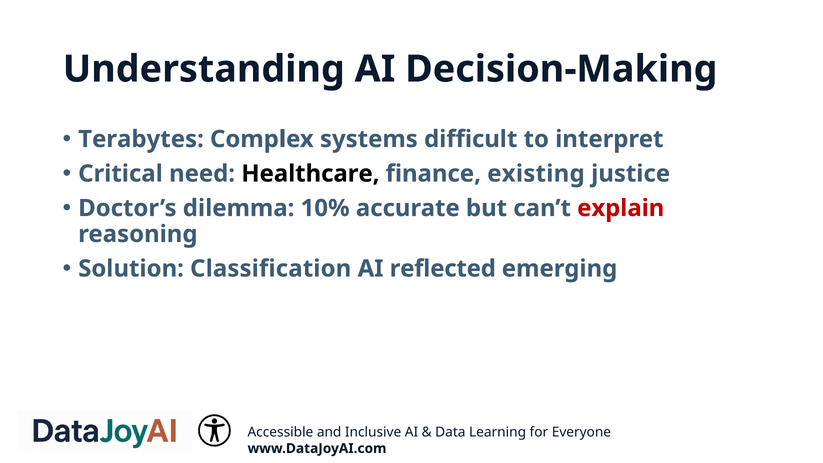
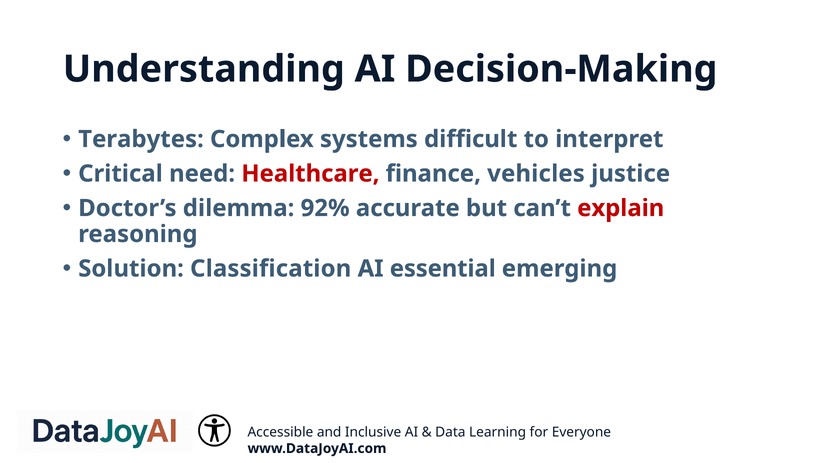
Healthcare colour: black -> red
existing: existing -> vehicles
10%: 10% -> 92%
reflected: reflected -> essential
